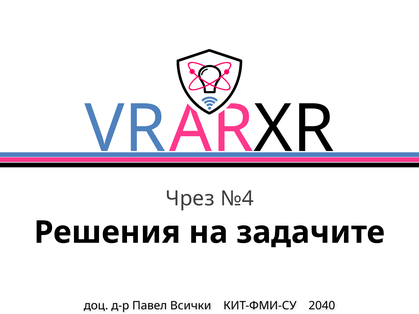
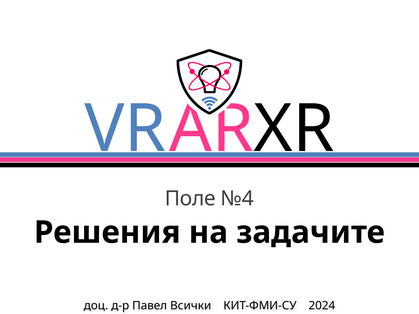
Чрез: Чрез -> Поле
2040: 2040 -> 2024
